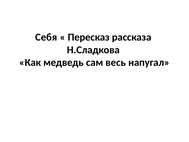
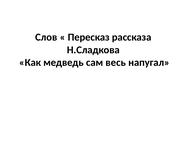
Себя: Себя -> Слов
